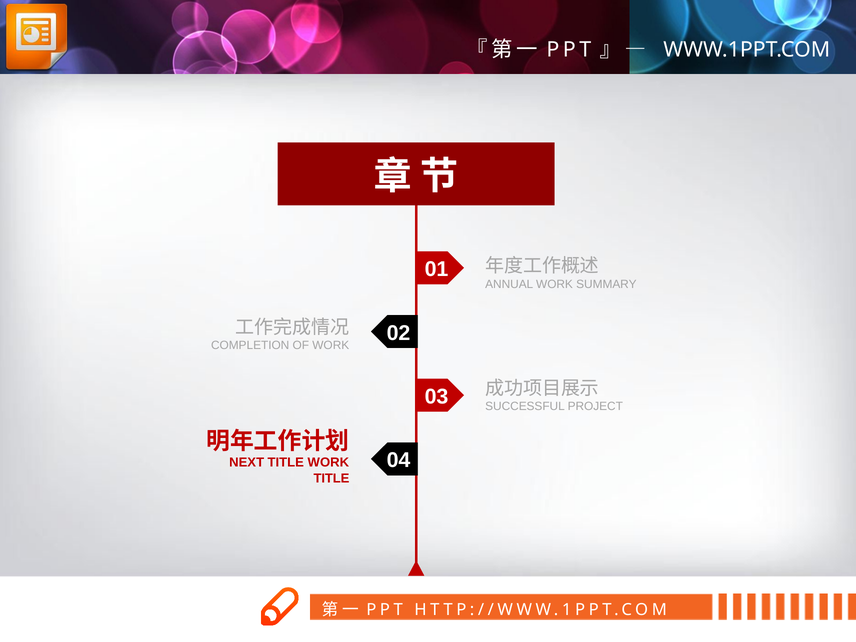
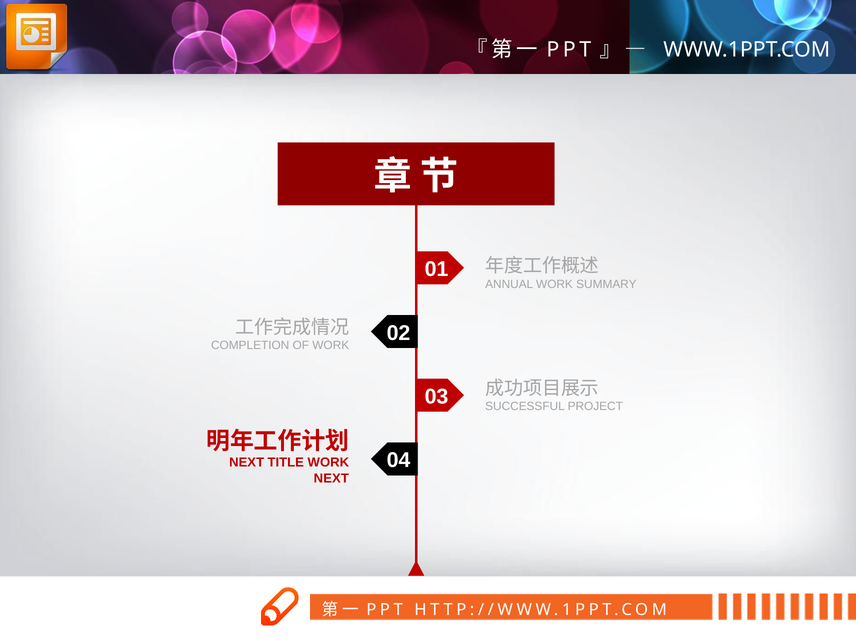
TITLE at (331, 478): TITLE -> NEXT
